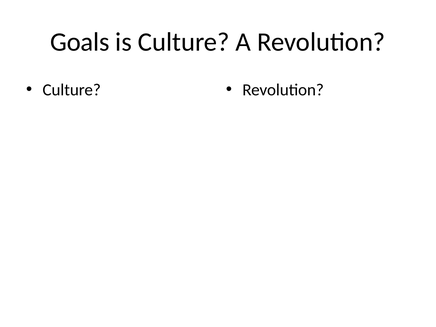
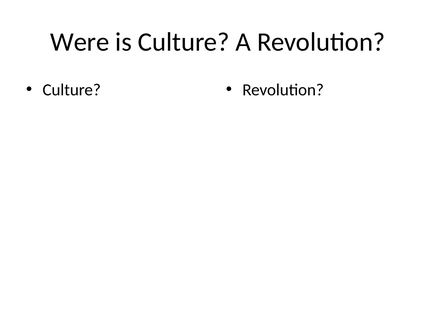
Goals: Goals -> Were
